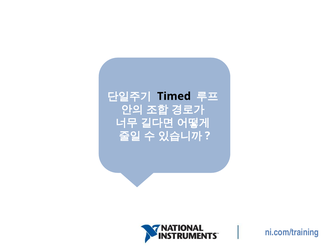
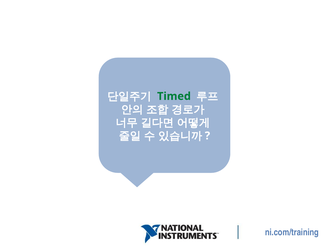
Timed colour: black -> green
